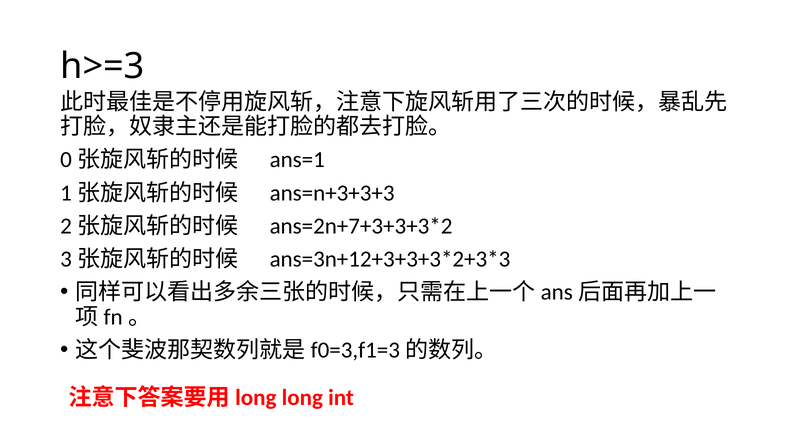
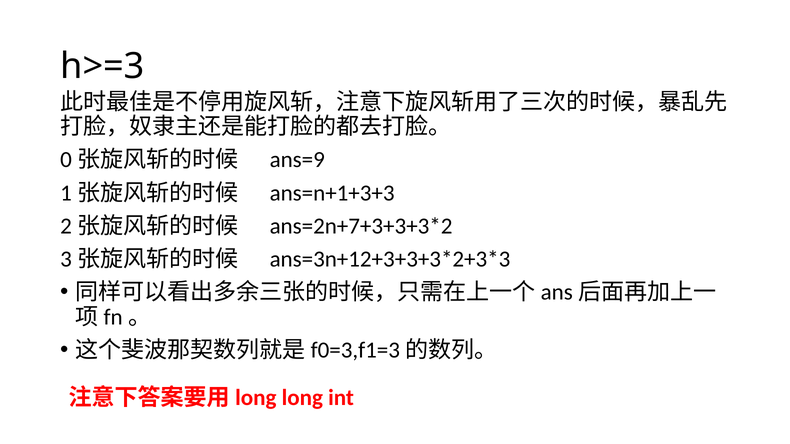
ans=1: ans=1 -> ans=9
ans=n+3+3+3: ans=n+3+3+3 -> ans=n+1+3+3
